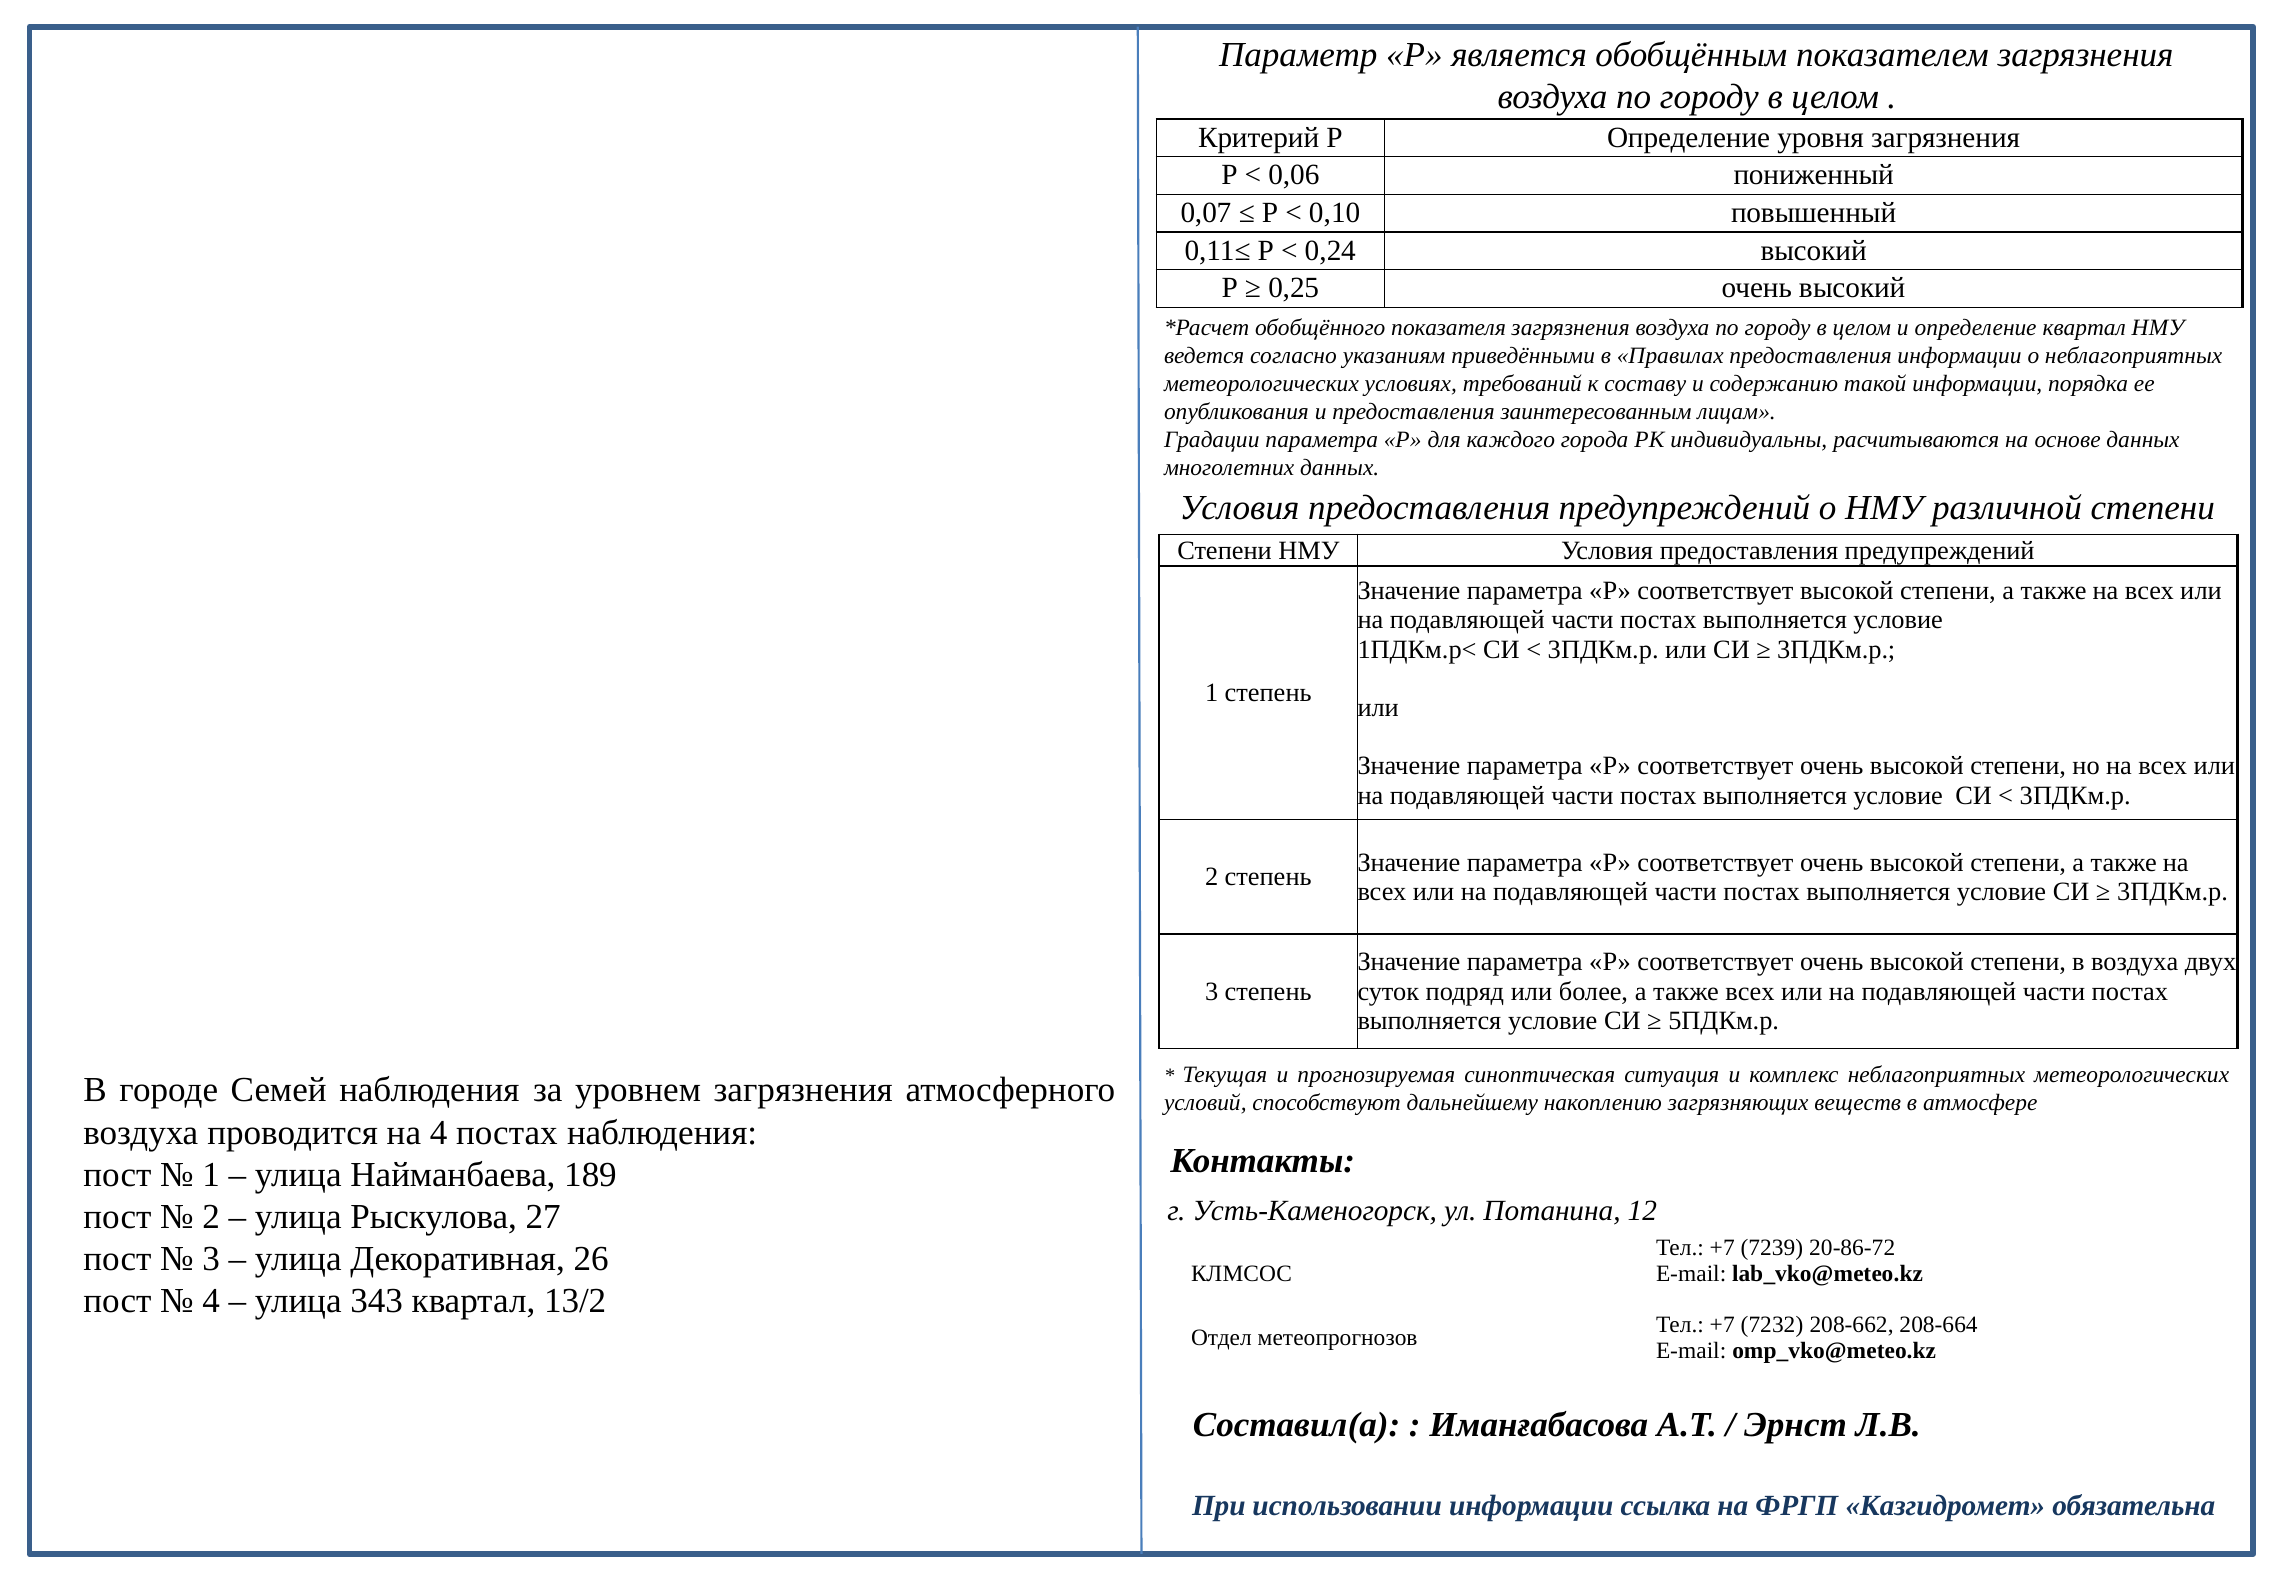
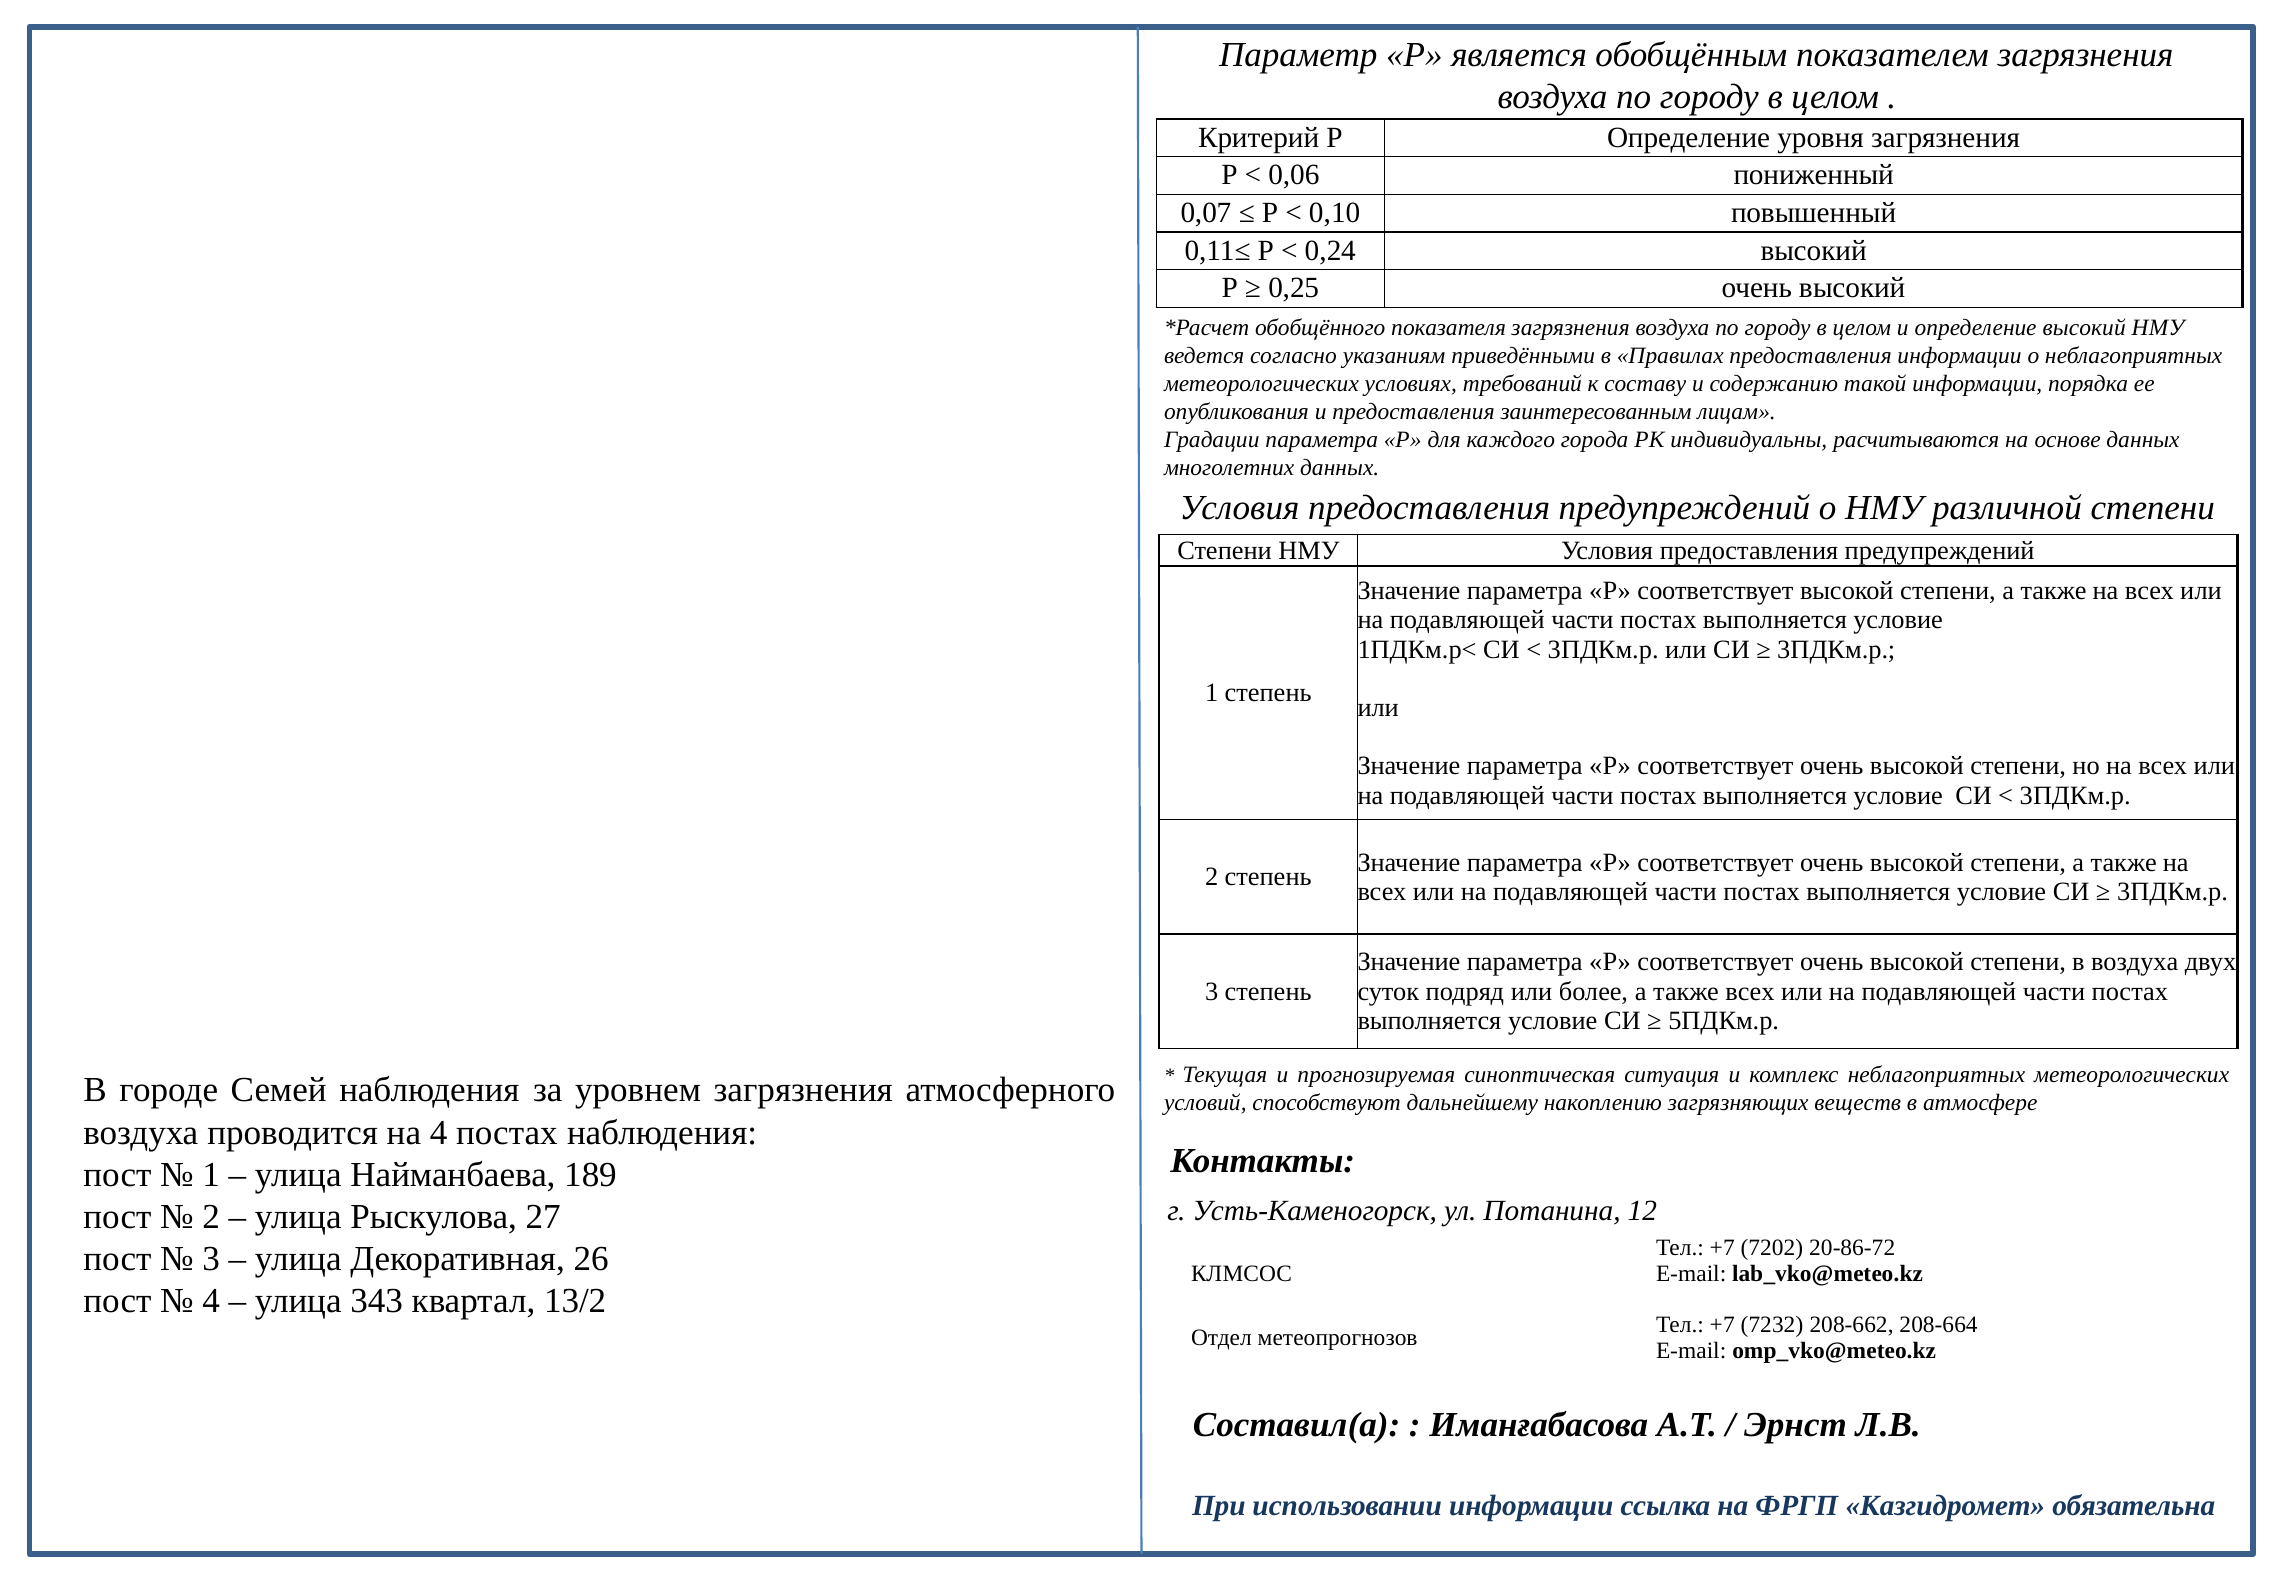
определение квартал: квартал -> высокий
7239: 7239 -> 7202
